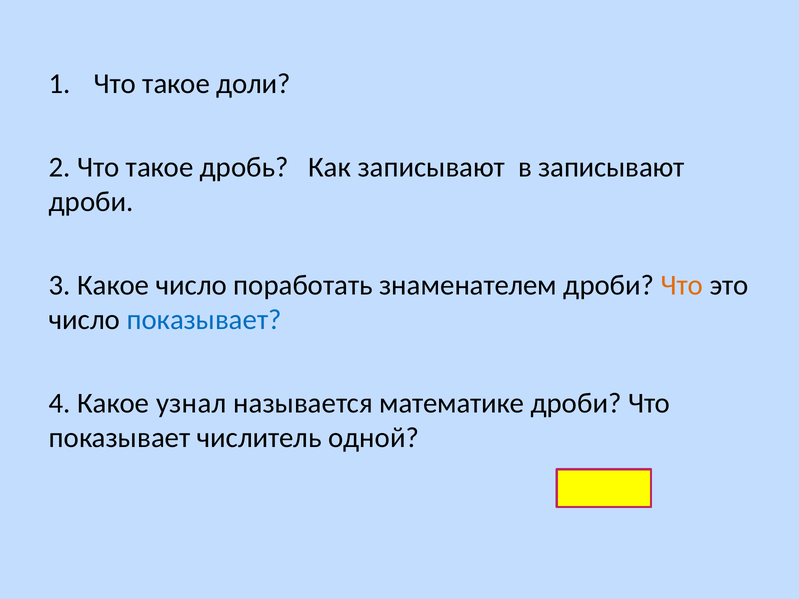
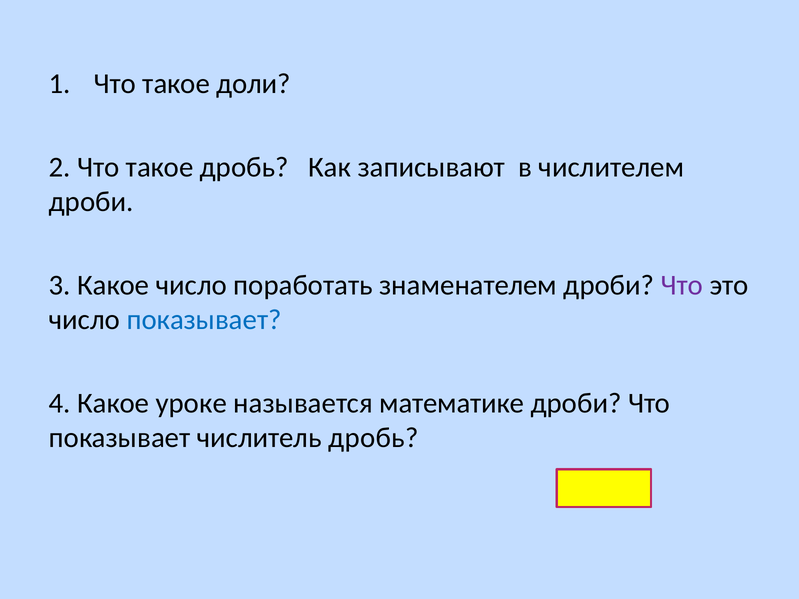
в записывают: записывают -> числителем
Что at (682, 285) colour: orange -> purple
узнал: узнал -> уроке
числитель одной: одной -> дробь
